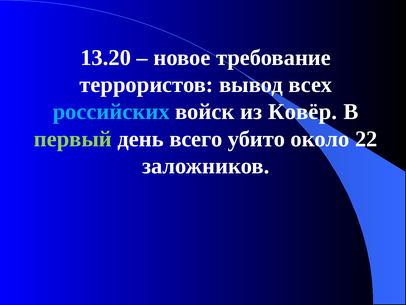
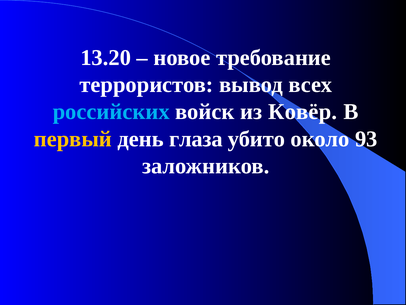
первый colour: light green -> yellow
всего: всего -> глаза
22: 22 -> 93
